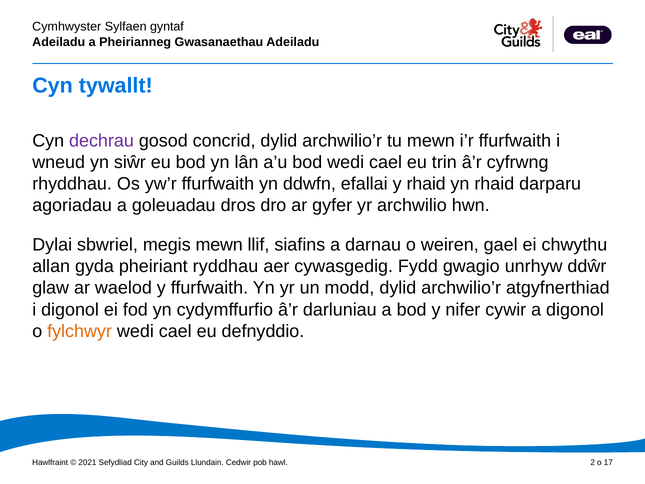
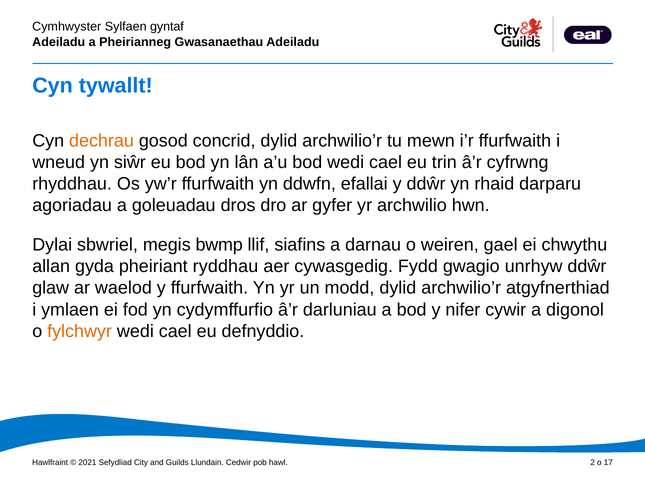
dechrau colour: purple -> orange
y rhaid: rhaid -> ddŵr
megis mewn: mewn -> bwmp
i digonol: digonol -> ymlaen
